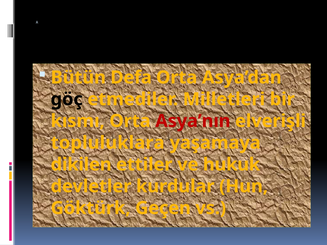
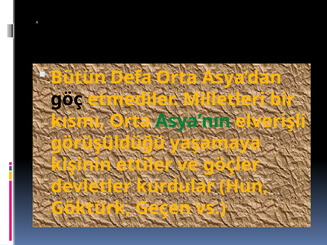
Asya’nın colour: red -> green
topluluklara: topluluklara -> görüşüldüğü
dikilen: dikilen -> kişinin
hukuk: hukuk -> göçler
